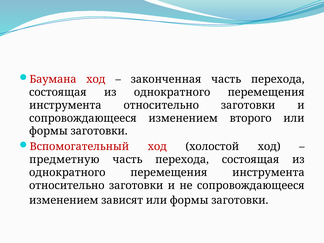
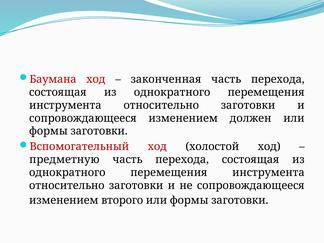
второго: второго -> должен
зависят: зависят -> второго
